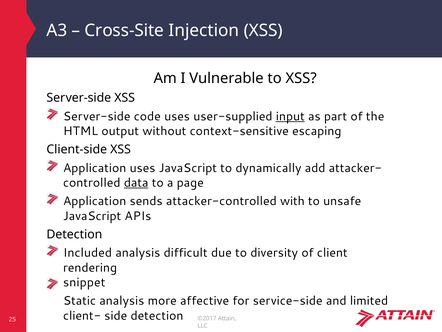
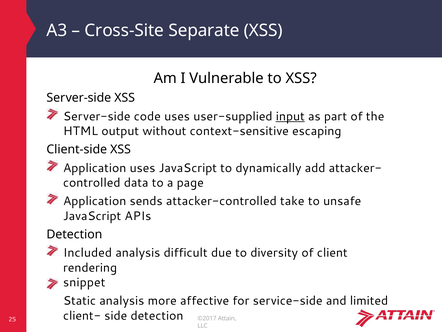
Injection: Injection -> Separate
data underline: present -> none
with: with -> take
